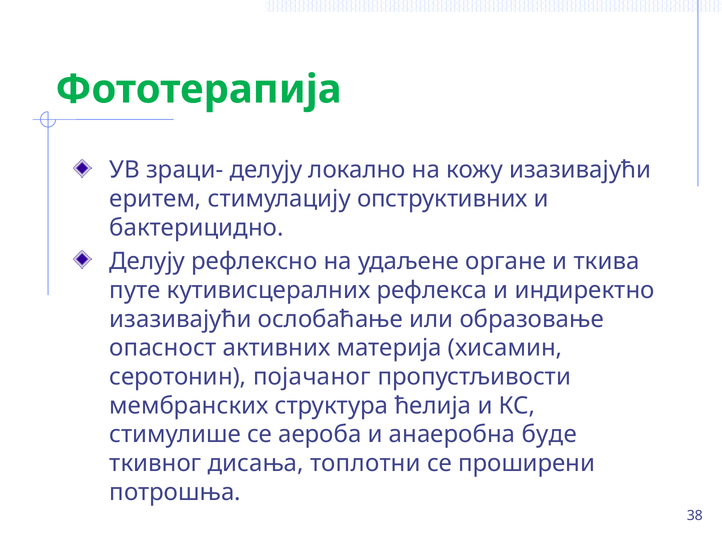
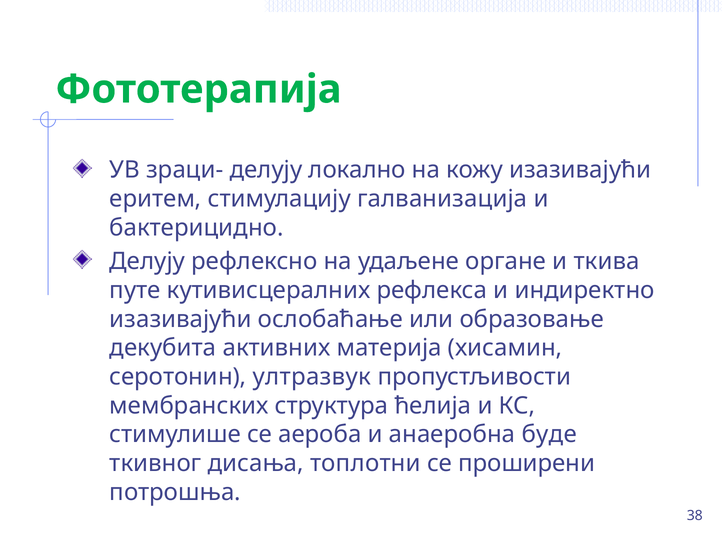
опструктивних: опструктивних -> галванизација
опасност: опасност -> декубита
појачаног: појачаног -> ултразвук
